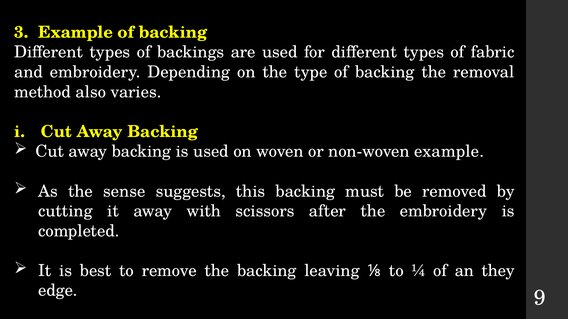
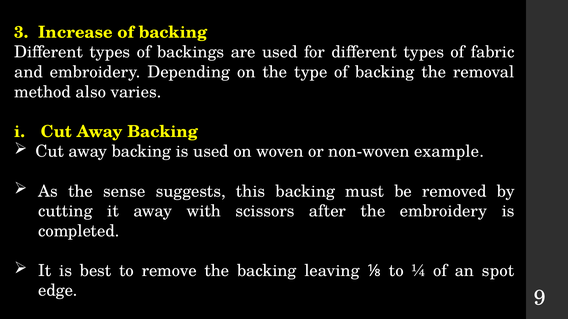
Example at (76, 32): Example -> Increase
they: they -> spot
